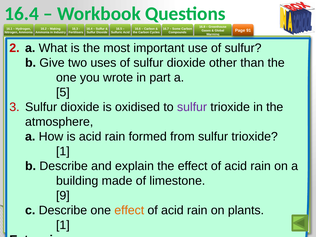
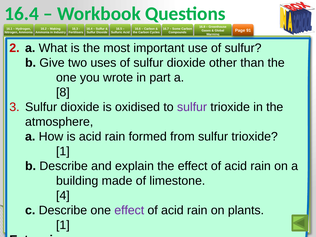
5: 5 -> 8
9 at (63, 196): 9 -> 4
effect at (129, 210) colour: orange -> purple
